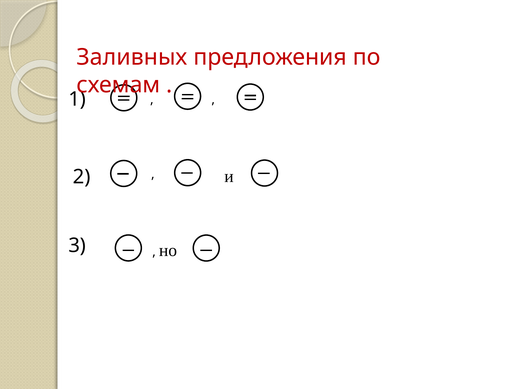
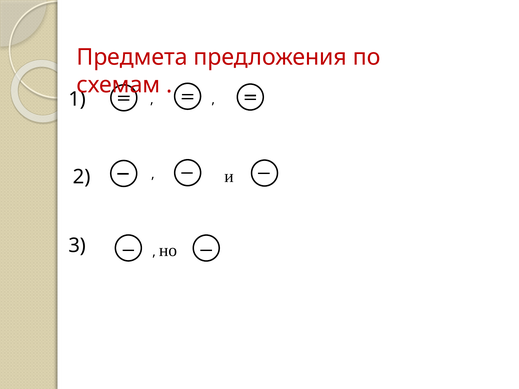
Заливных: Заливных -> Предмета
